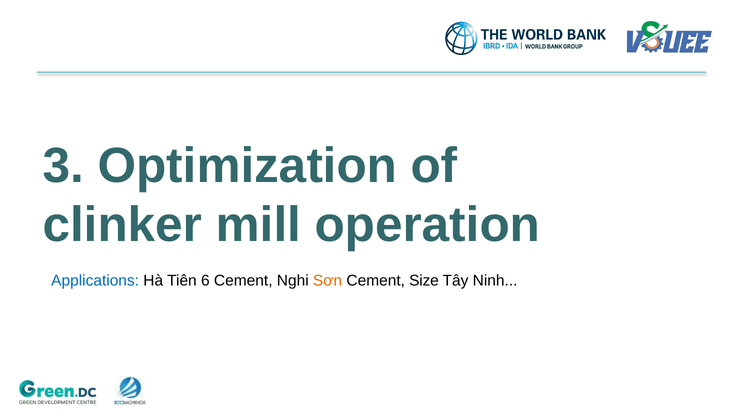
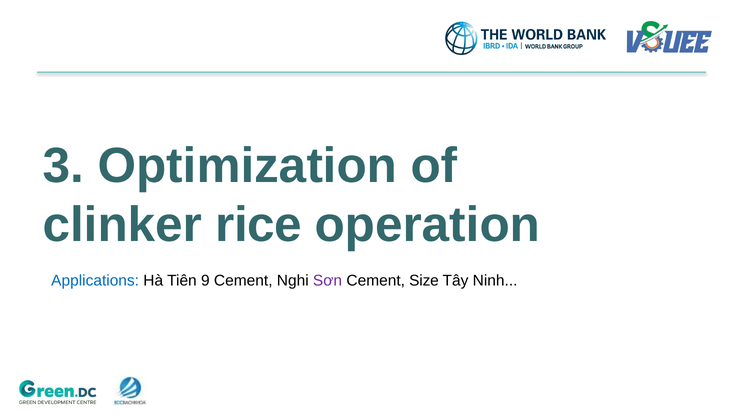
mill: mill -> rice
6: 6 -> 9
Sơn colour: orange -> purple
